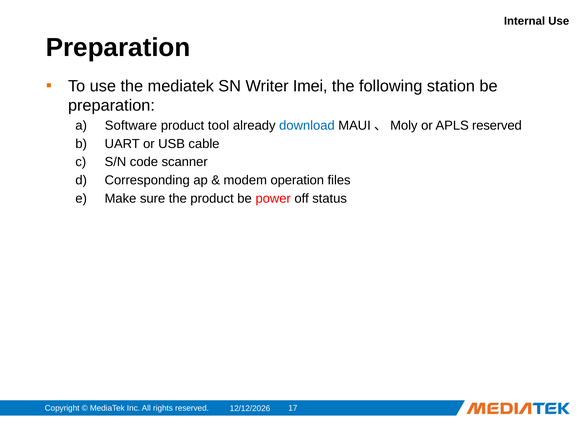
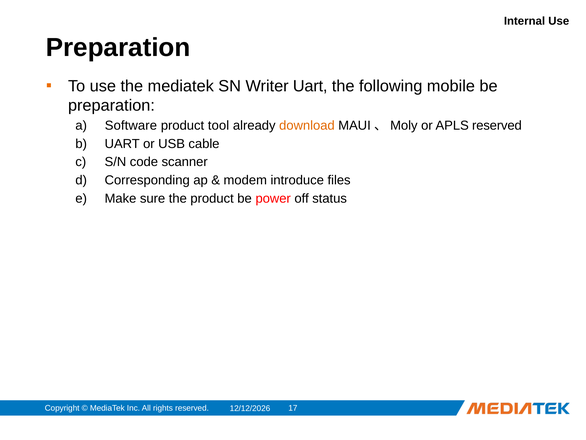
Writer Imei: Imei -> Uart
station: station -> mobile
download colour: blue -> orange
operation: operation -> introduce
